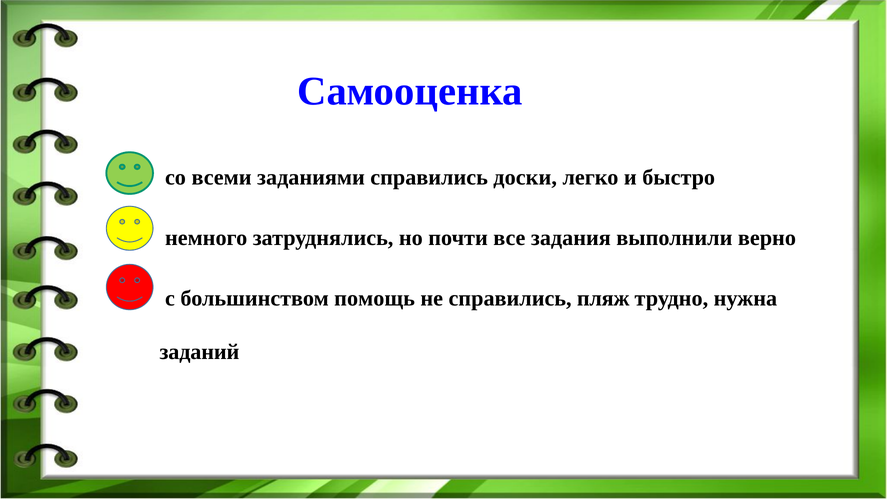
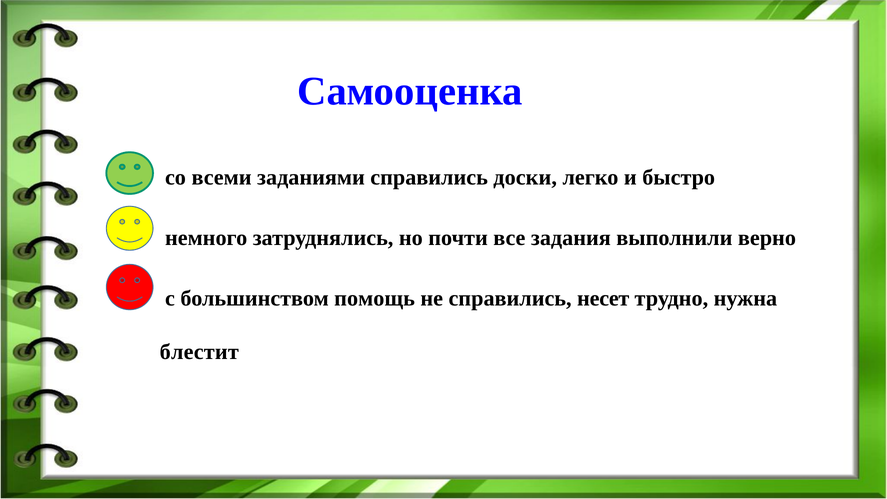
пляж: пляж -> несет
заданий: заданий -> блестит
